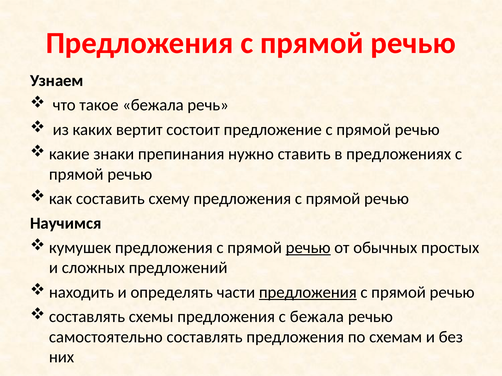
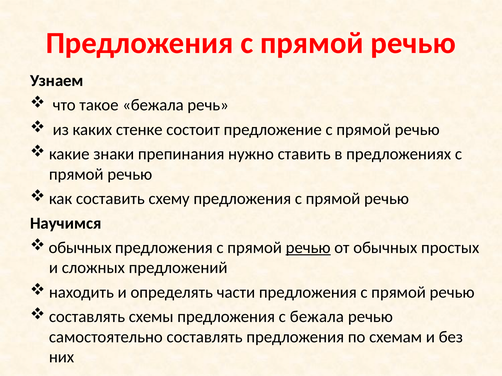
вертит: вертит -> стенке
кумушек at (80, 248): кумушек -> обычных
предложения at (308, 293) underline: present -> none
